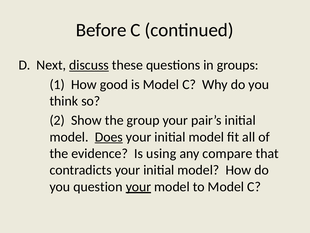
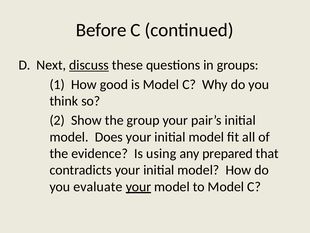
Does underline: present -> none
compare: compare -> prepared
question: question -> evaluate
